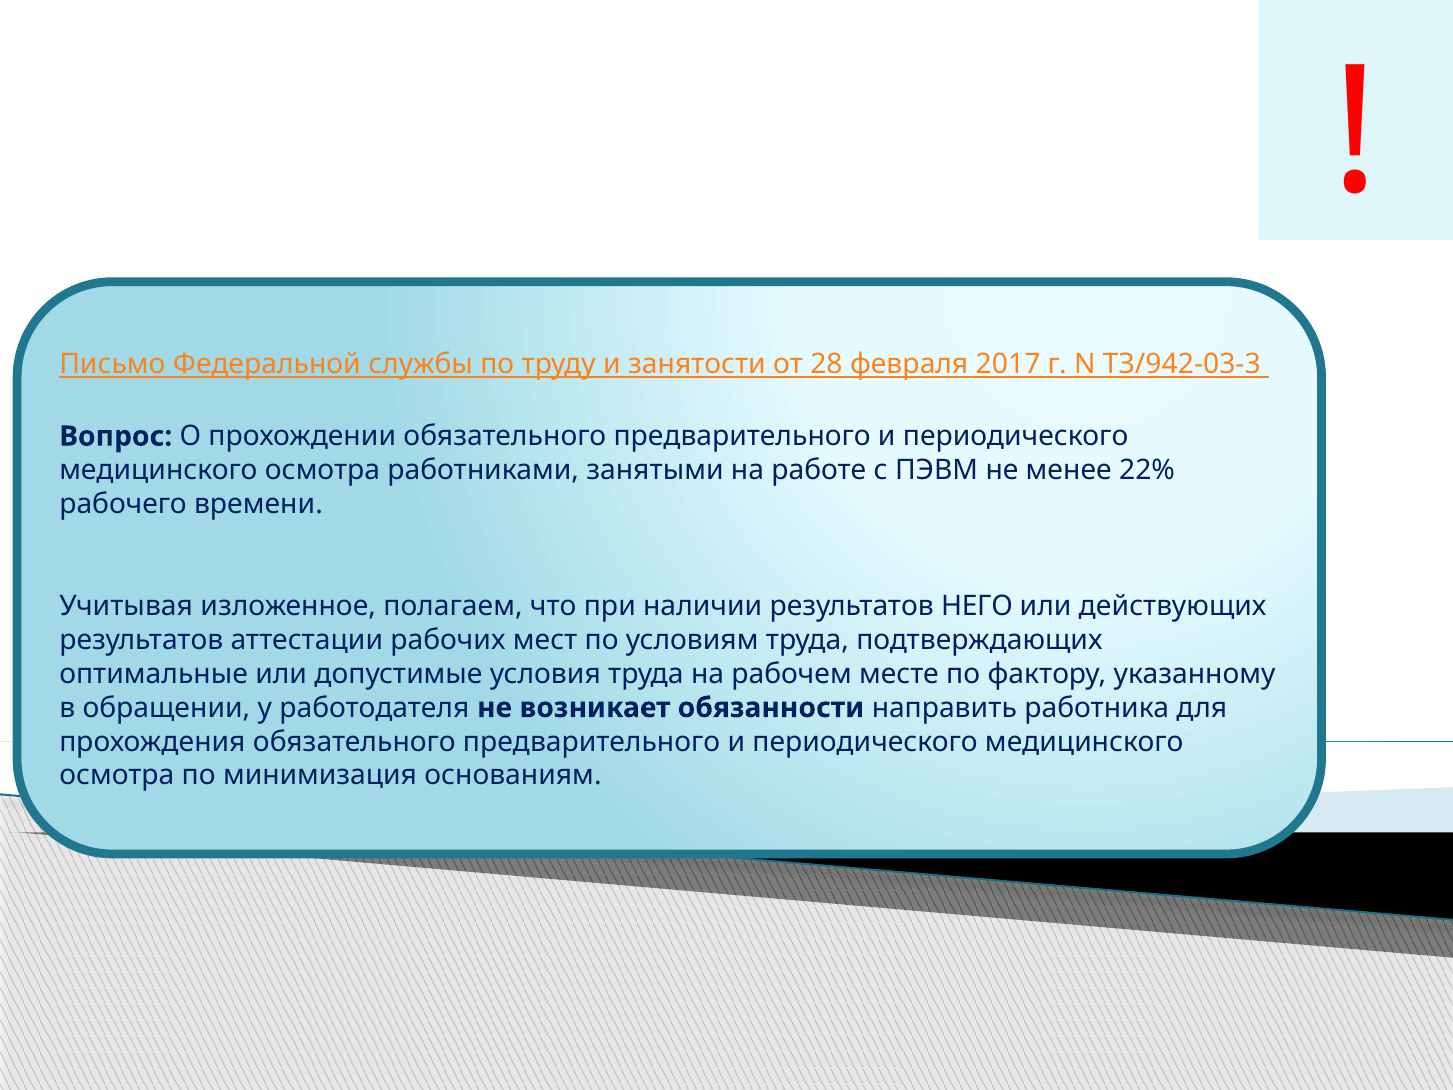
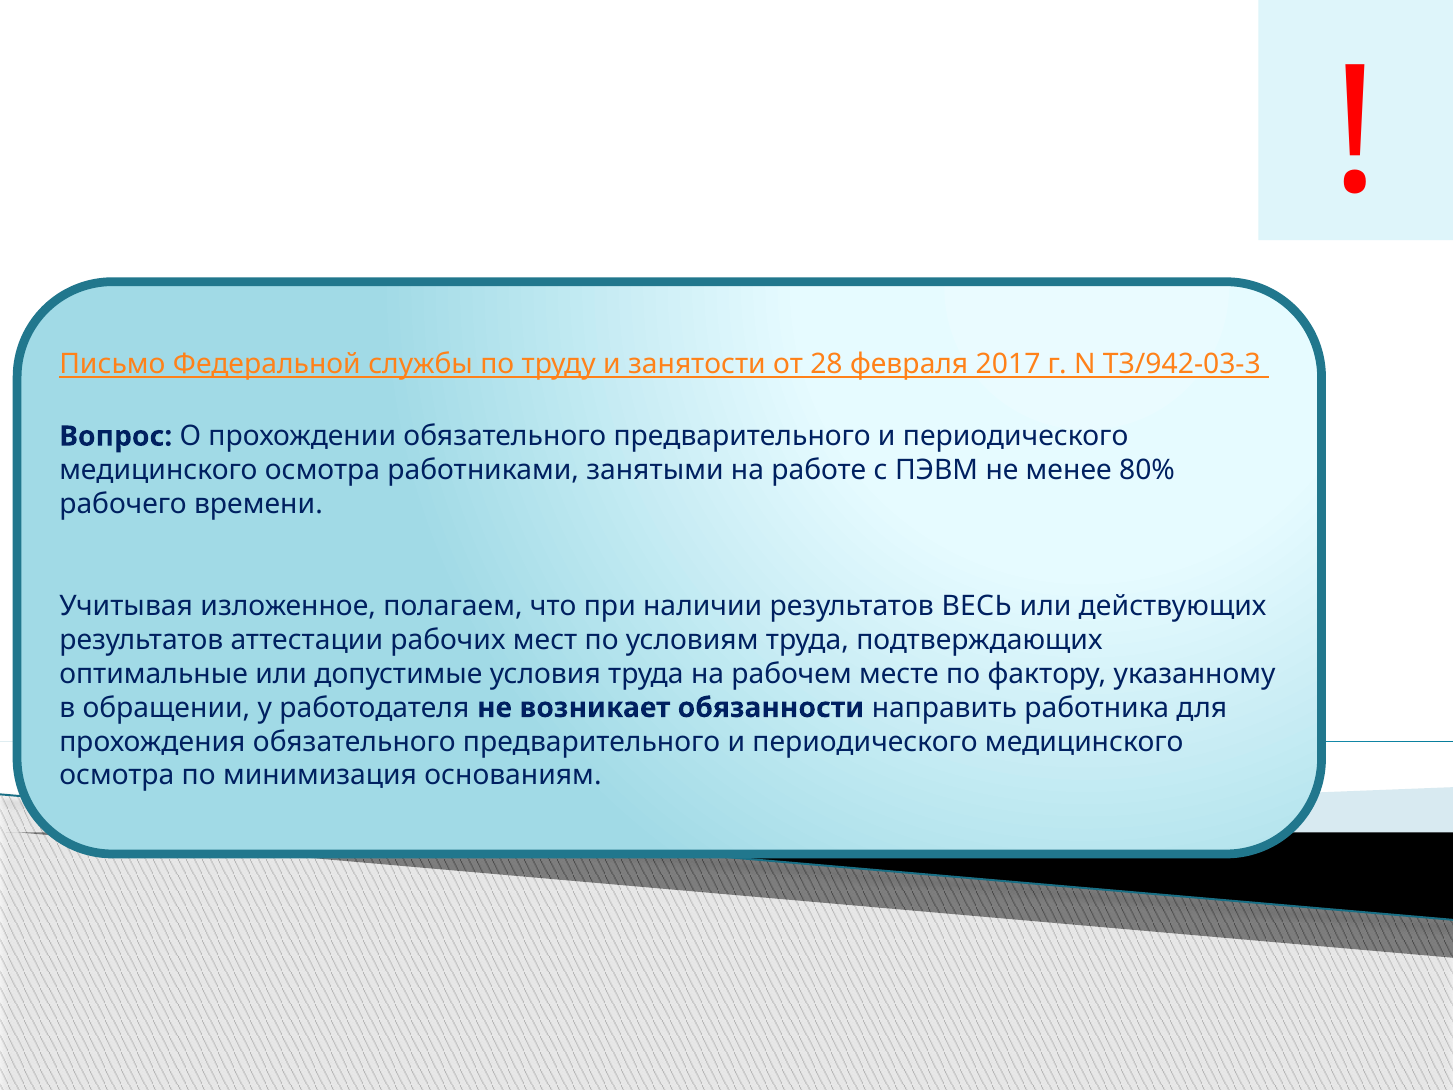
22%: 22% -> 80%
НЕГО: НЕГО -> ВЕСЬ
